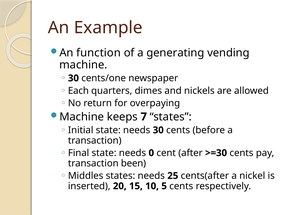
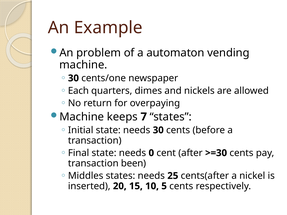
function: function -> problem
generating: generating -> automaton
